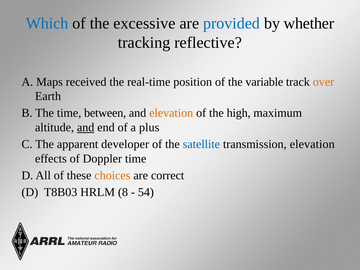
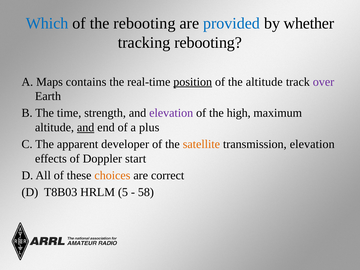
the excessive: excessive -> rebooting
tracking reflective: reflective -> rebooting
received: received -> contains
position underline: none -> present
the variable: variable -> altitude
over colour: orange -> purple
between: between -> strength
elevation at (171, 113) colour: orange -> purple
satellite colour: blue -> orange
Doppler time: time -> start
8: 8 -> 5
54: 54 -> 58
